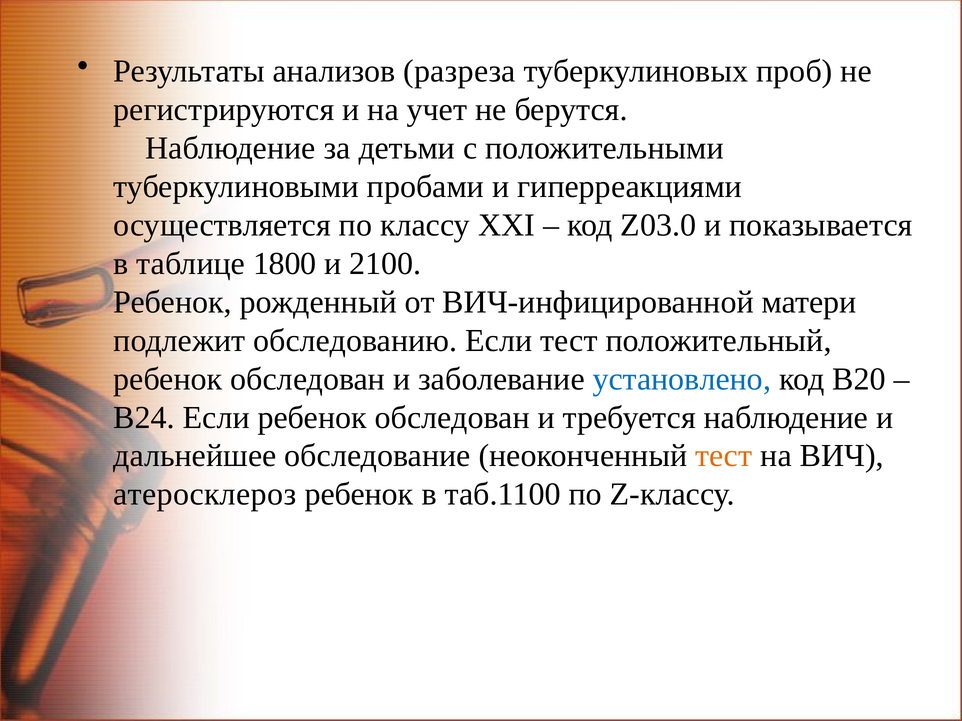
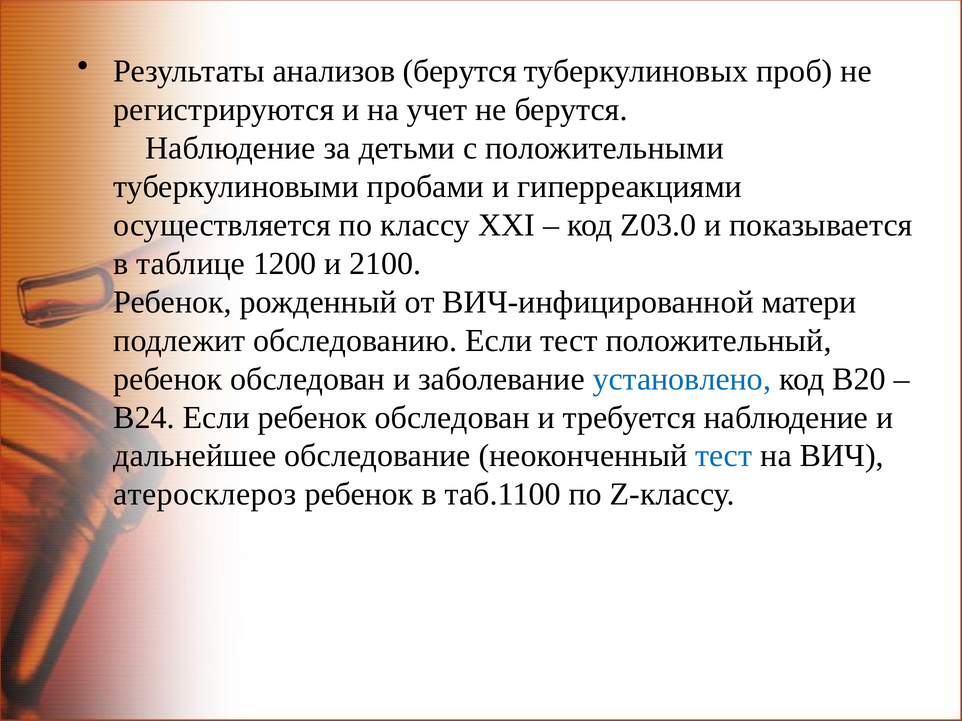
анализов разреза: разреза -> берутся
1800: 1800 -> 1200
тест at (724, 456) colour: orange -> blue
